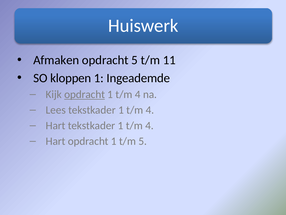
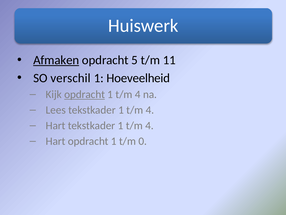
Afmaken underline: none -> present
kloppen: kloppen -> verschil
Ingeademde: Ingeademde -> Hoeveelheid
t/m 5: 5 -> 0
